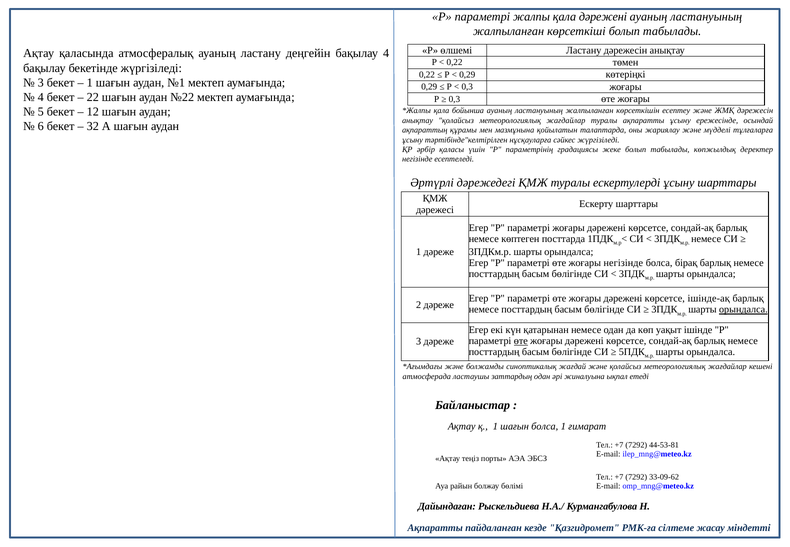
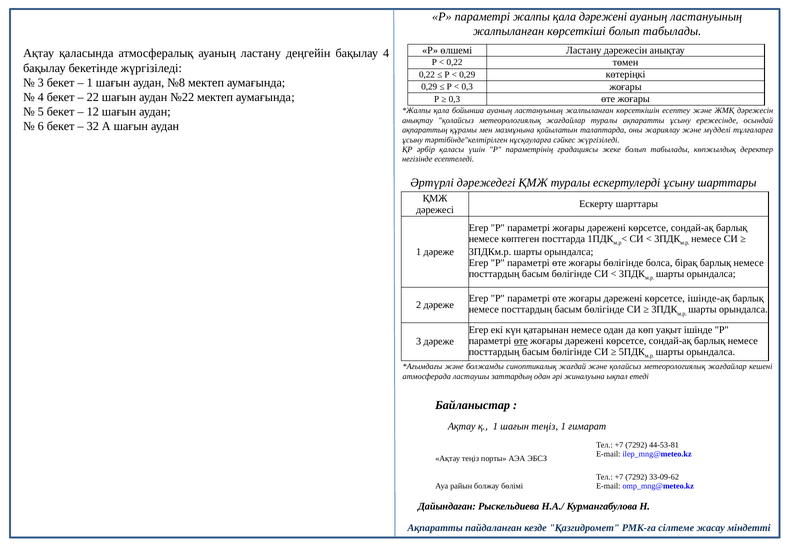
№1: №1 -> №8
жоғары негізінде: негізінде -> бөлігінде
орындалса at (743, 310) underline: present -> none
шағын болса: болса -> теңіз
